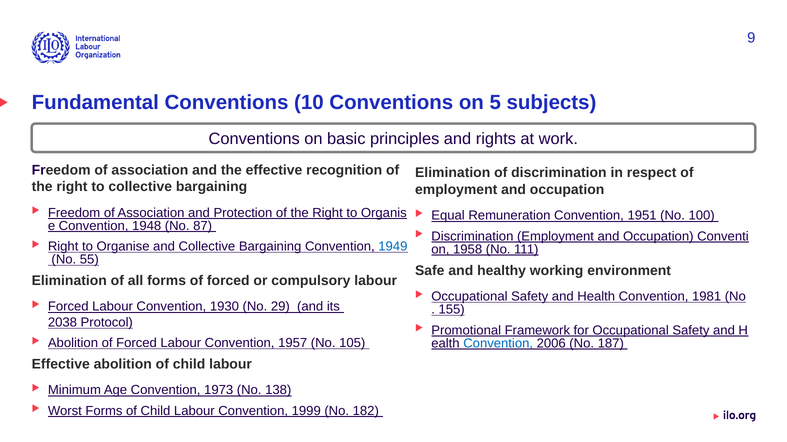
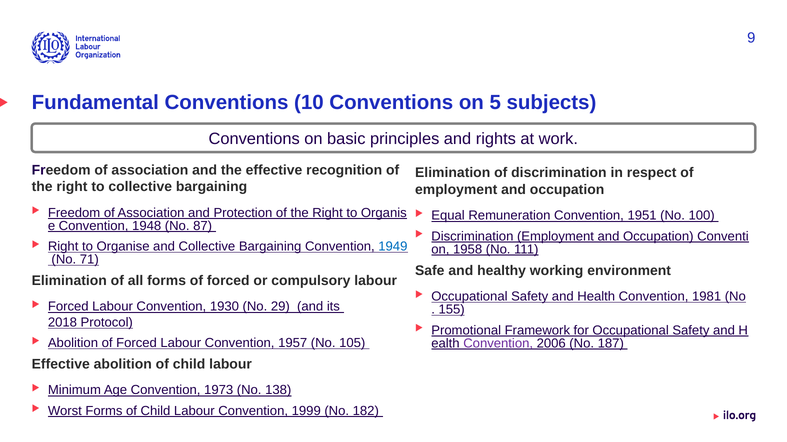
55: 55 -> 71
2038: 2038 -> 2018
Convention at (498, 344) colour: blue -> purple
